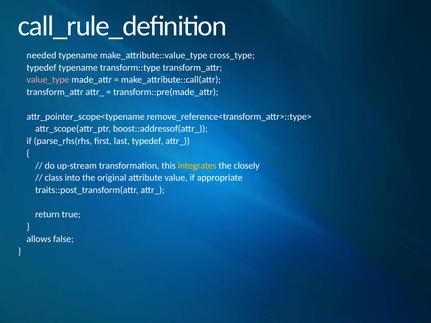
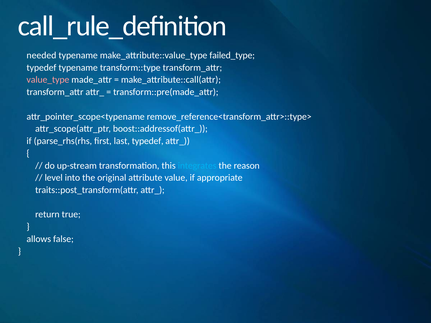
cross_type: cross_type -> failed_type
integrates colour: yellow -> light blue
closely: closely -> reason
class: class -> level
